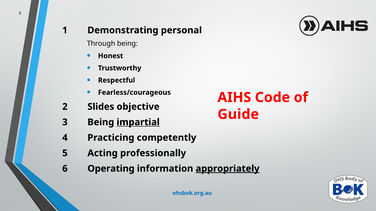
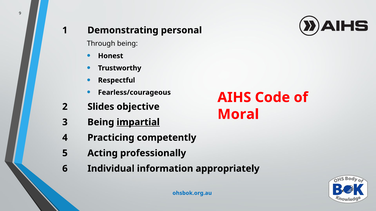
Guide: Guide -> Moral
Operating: Operating -> Individual
appropriately underline: present -> none
